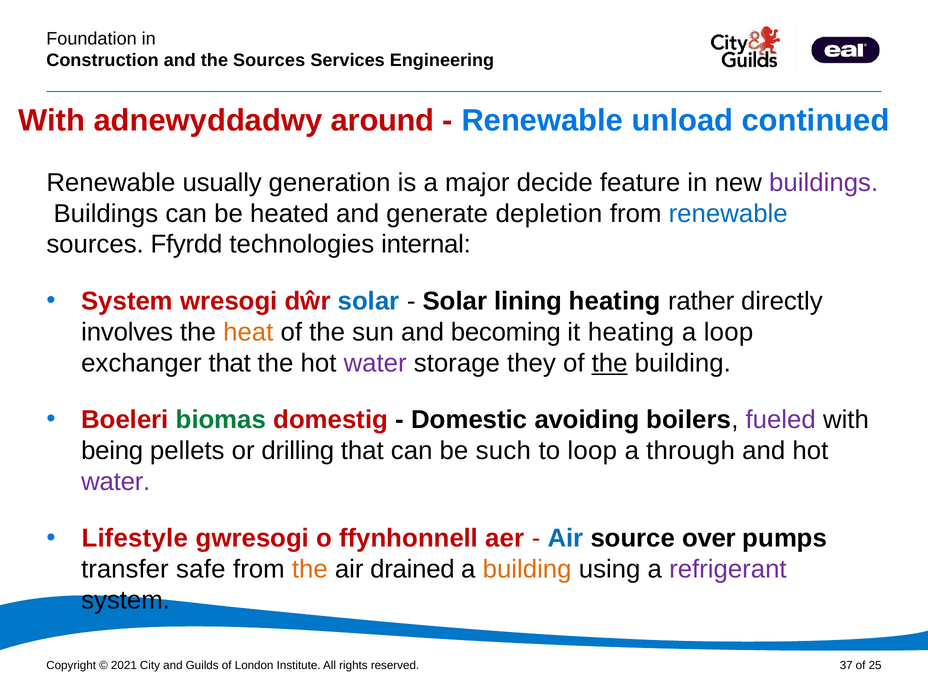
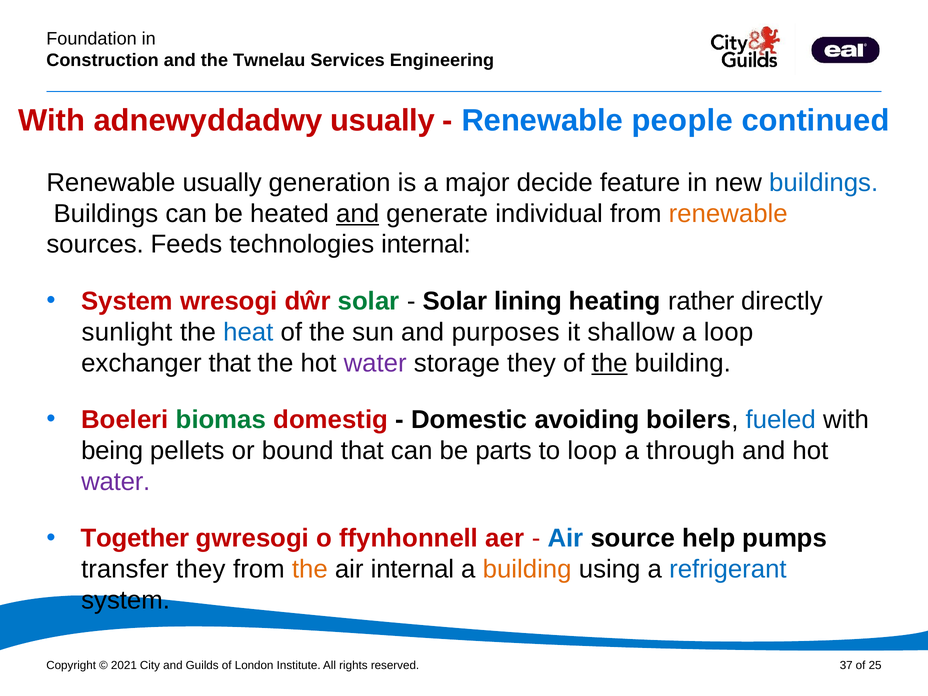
the Sources: Sources -> Twnelau
adnewyddadwy around: around -> usually
unload: unload -> people
buildings at (824, 183) colour: purple -> blue
and at (358, 214) underline: none -> present
depletion: depletion -> individual
renewable at (728, 214) colour: blue -> orange
Ffyrdd: Ffyrdd -> Feeds
solar at (369, 301) colour: blue -> green
involves: involves -> sunlight
heat colour: orange -> blue
becoming: becoming -> purposes
it heating: heating -> shallow
fueled colour: purple -> blue
drilling: drilling -> bound
such: such -> parts
Lifestyle: Lifestyle -> Together
over: over -> help
transfer safe: safe -> they
air drained: drained -> internal
refrigerant colour: purple -> blue
